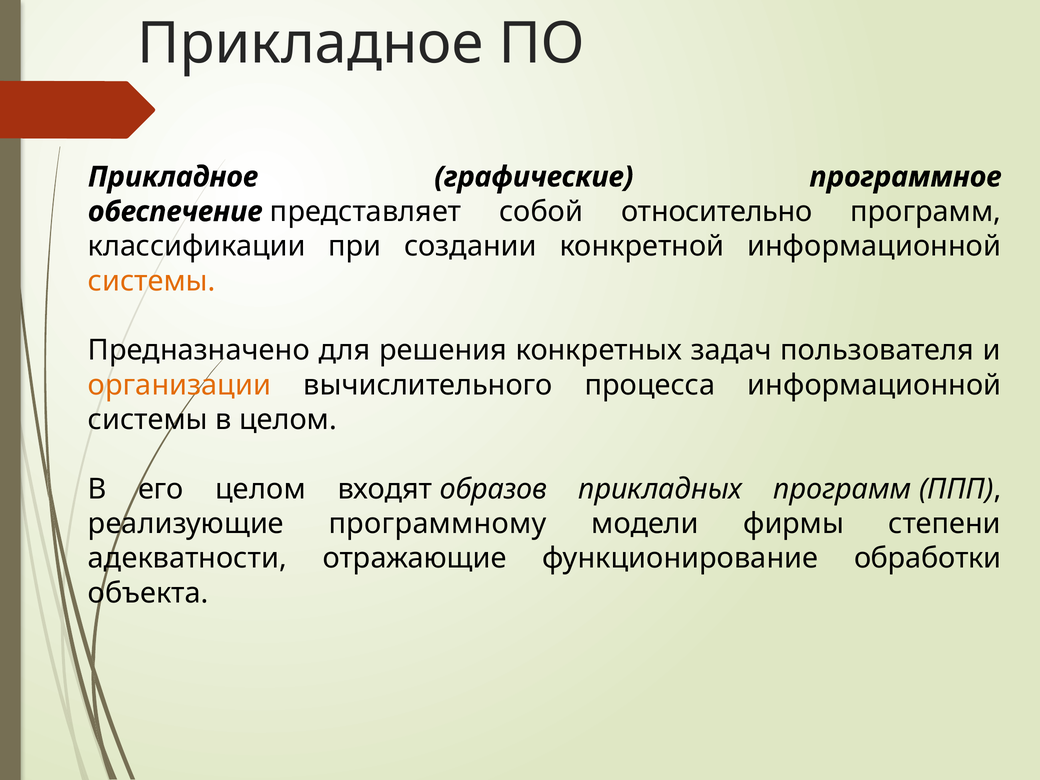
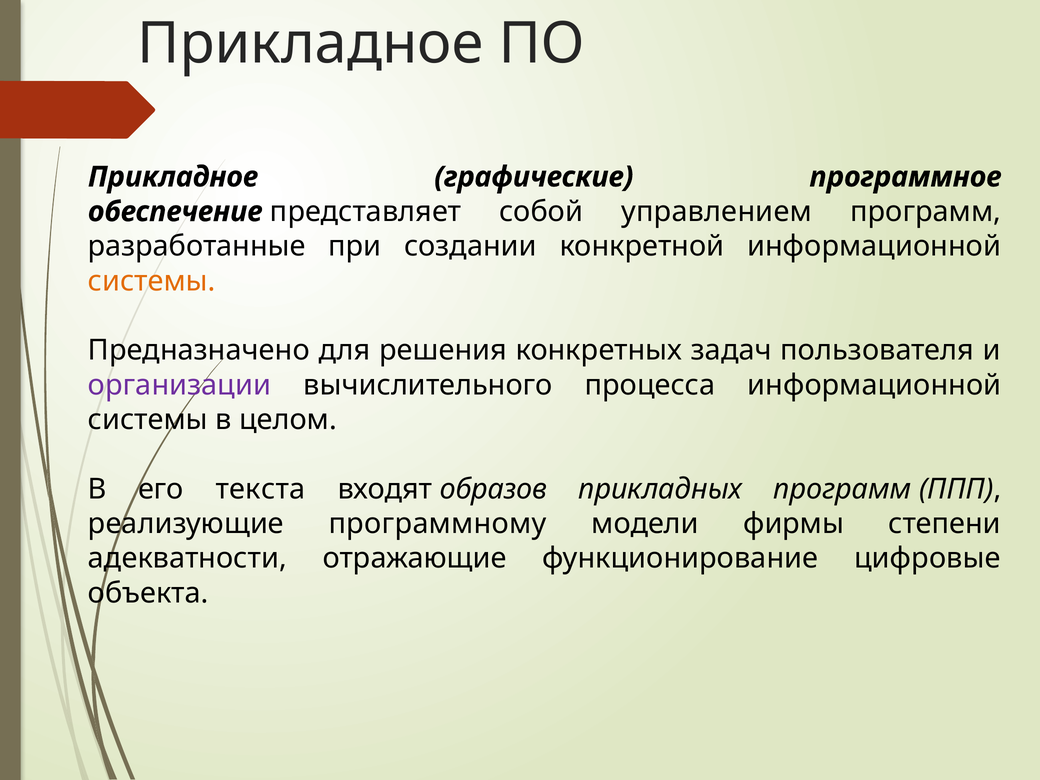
относительно: относительно -> управлением
классификации: классификации -> разработанные
организации colour: orange -> purple
его целом: целом -> текста
обработки: обработки -> цифровые
